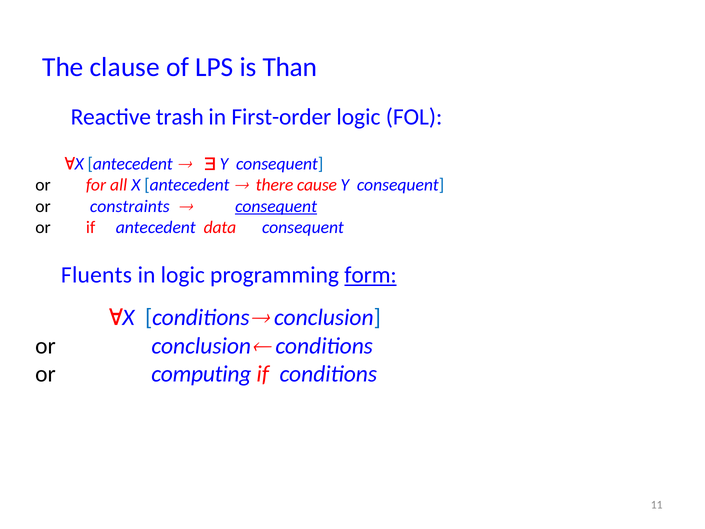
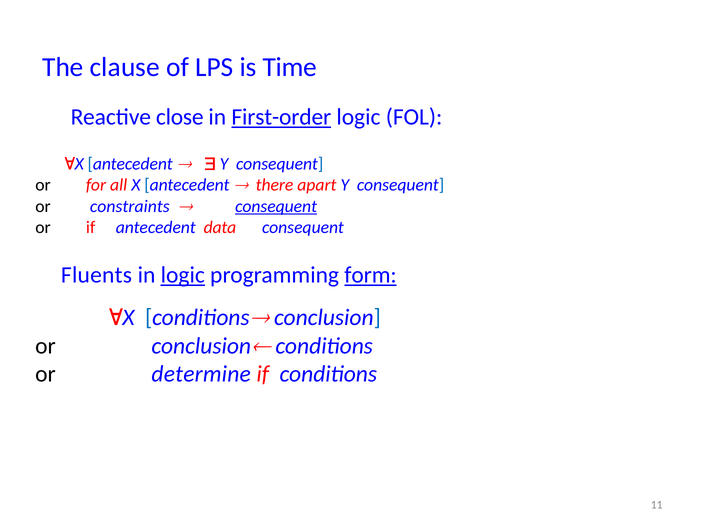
Than: Than -> Time
trash: trash -> close
First-order underline: none -> present
cause: cause -> apart
logic at (183, 275) underline: none -> present
computing: computing -> determine
